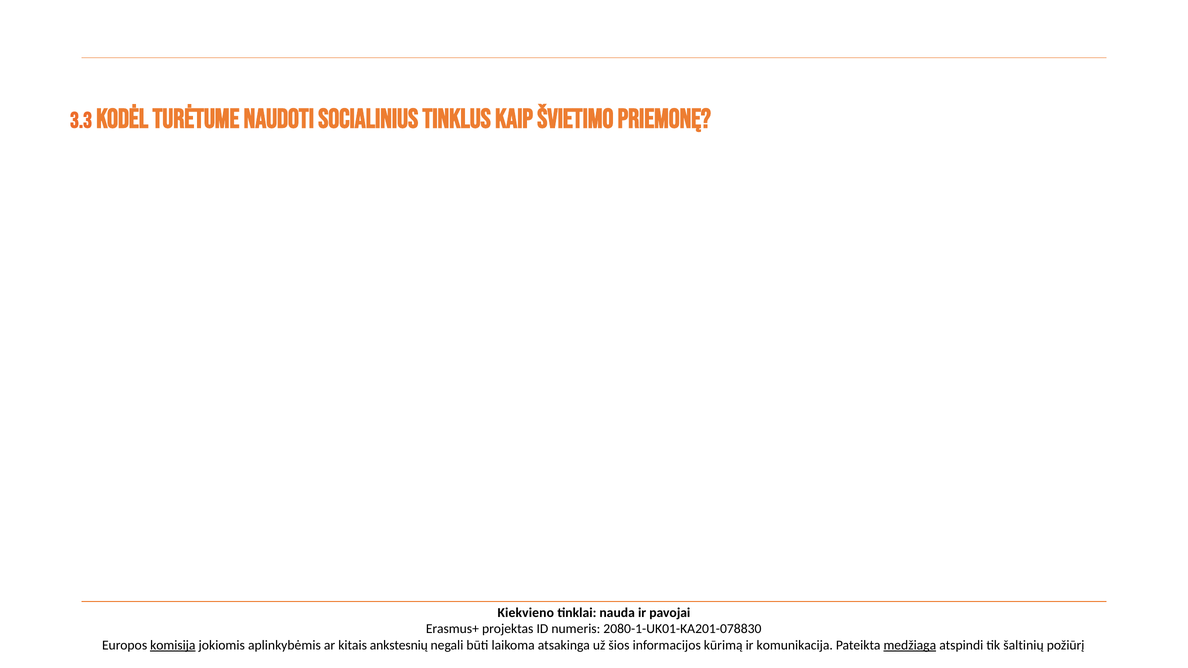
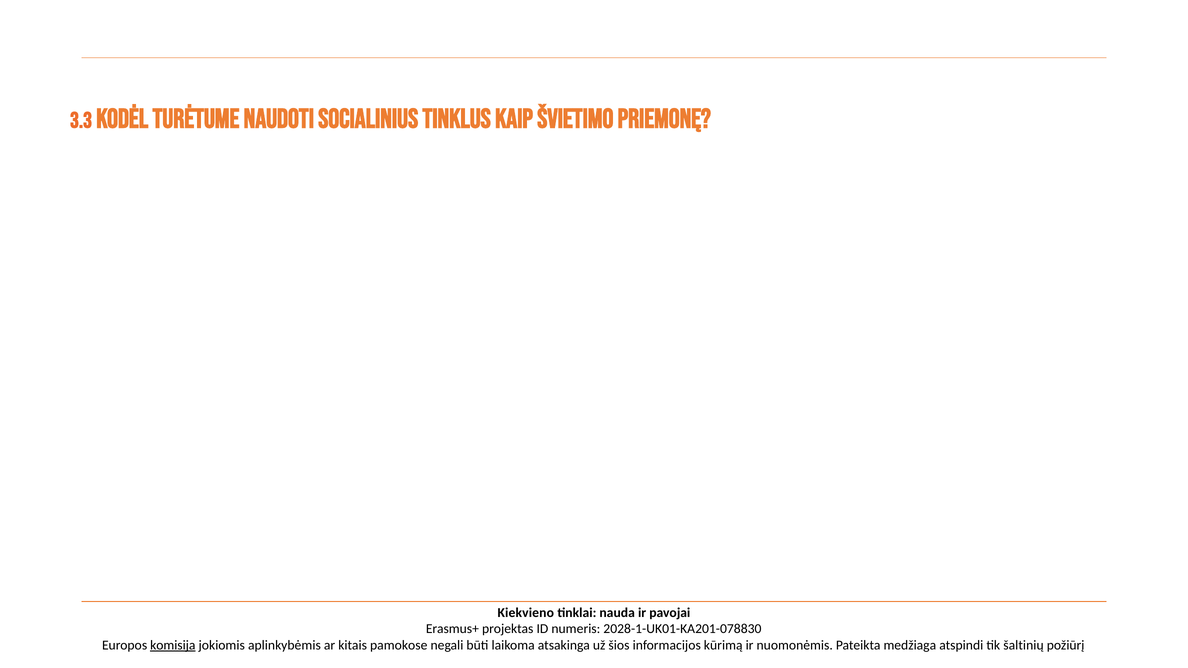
2080-1-UK01-KA201-078830: 2080-1-UK01-KA201-078830 -> 2028-1-UK01-KA201-078830
ankstesnių: ankstesnių -> pamokose
komunikacija: komunikacija -> nuomonėmis
medžiaga underline: present -> none
